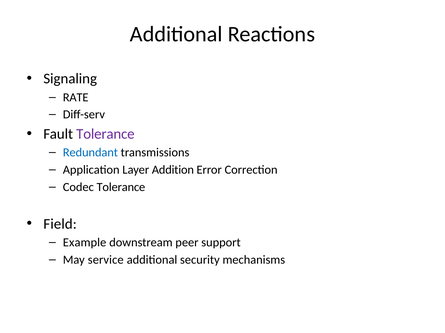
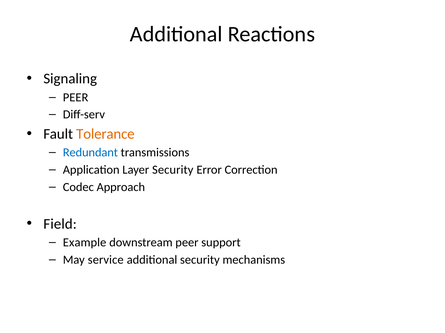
RATE at (76, 98): RATE -> PEER
Tolerance at (105, 134) colour: purple -> orange
Layer Addition: Addition -> Security
Codec Tolerance: Tolerance -> Approach
